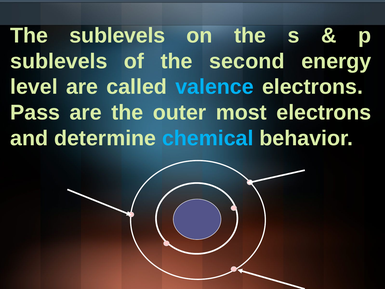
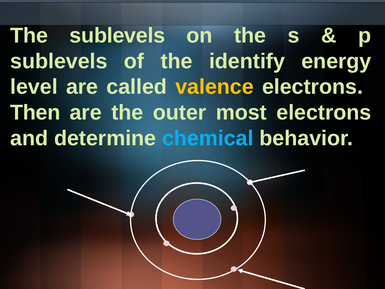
second: second -> identify
valence colour: light blue -> yellow
Pass: Pass -> Then
